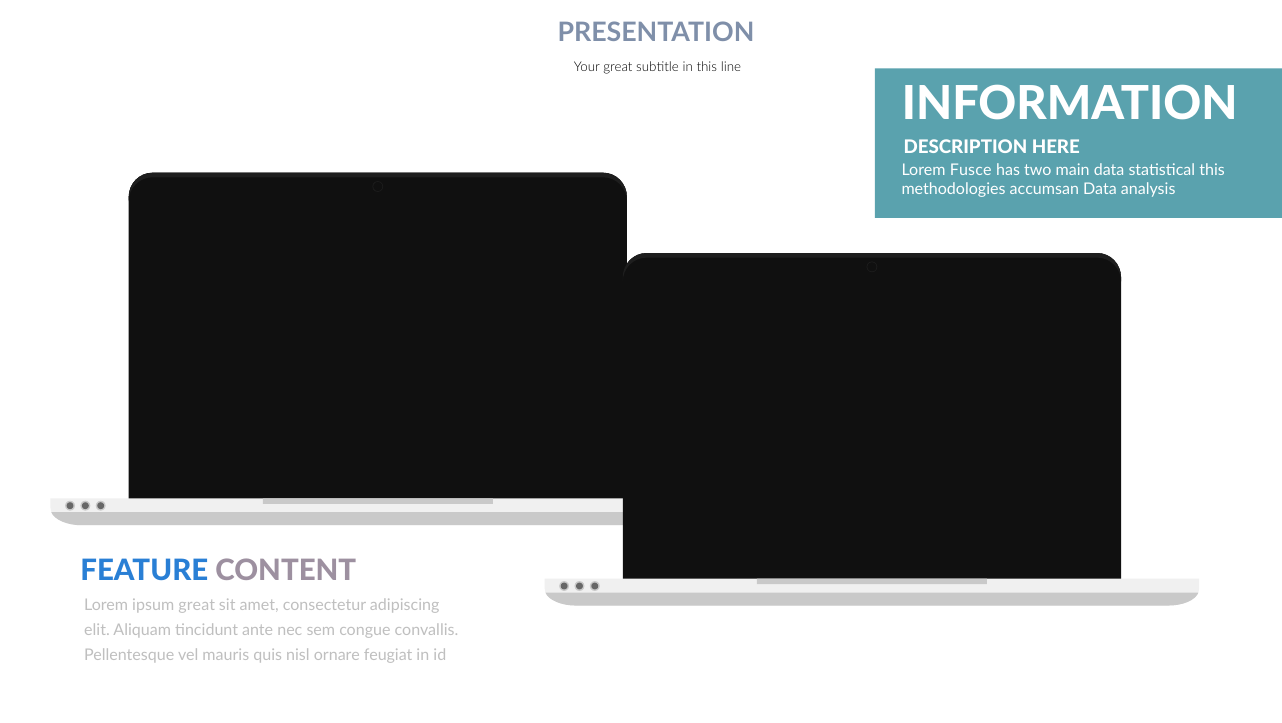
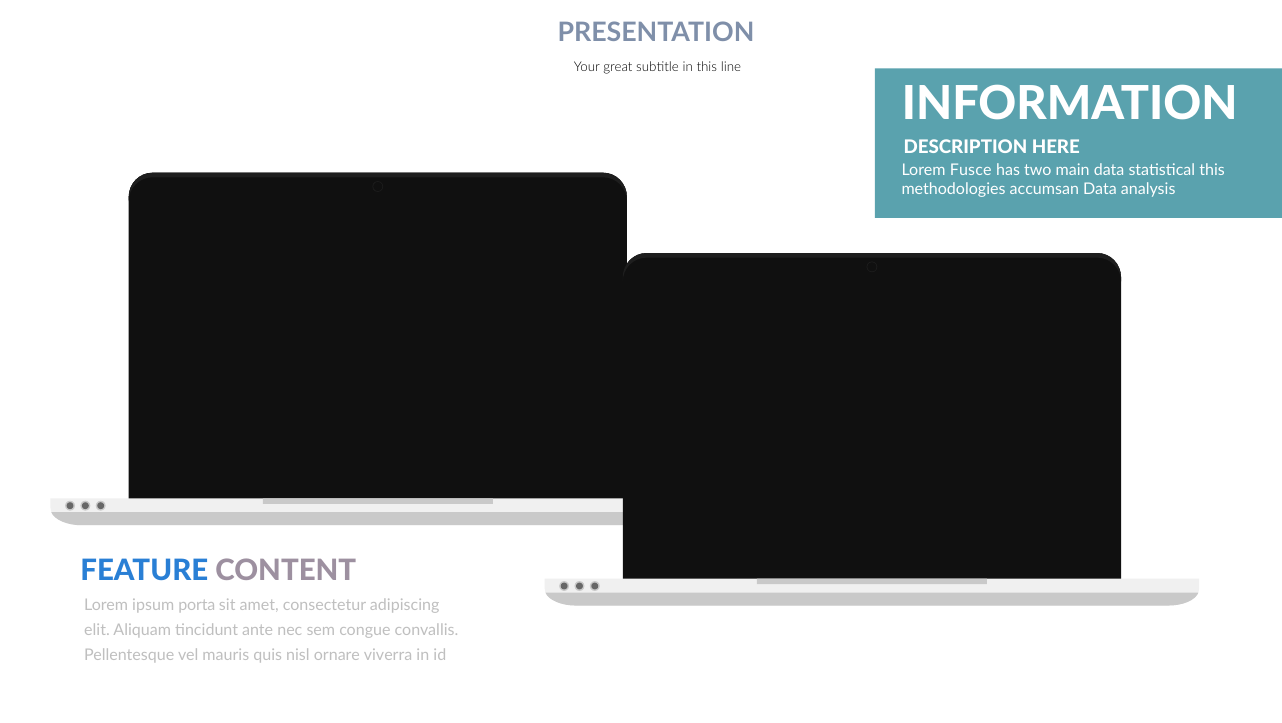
ipsum great: great -> porta
feugiat: feugiat -> viverra
